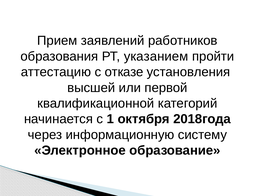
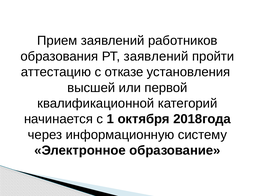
РТ указанием: указанием -> заявлений
